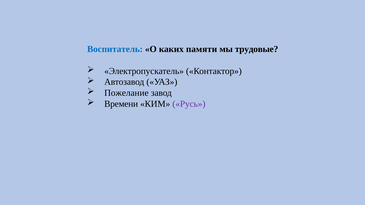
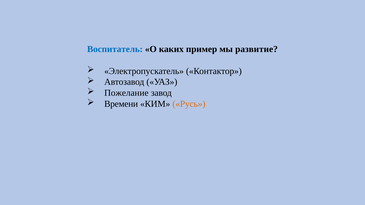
памяти: памяти -> пример
трудовые: трудовые -> развитие
Русь colour: purple -> orange
